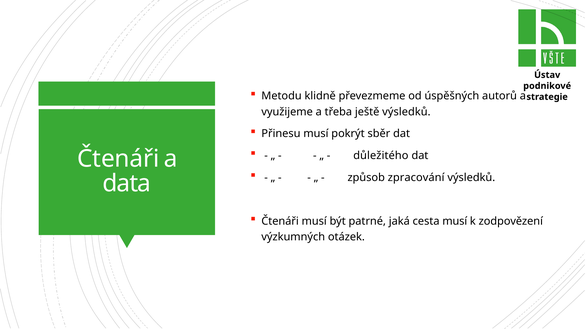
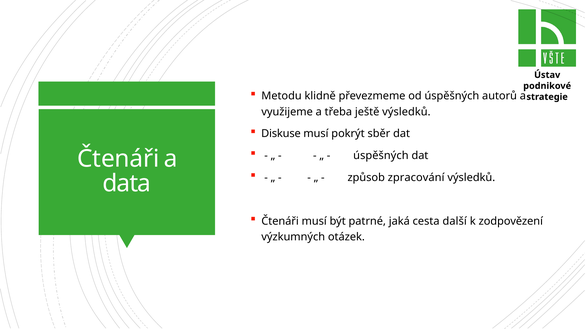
Přinesu: Přinesu -> Diskuse
důležitého at (381, 156): důležitého -> úspěšných
cesta musí: musí -> další
